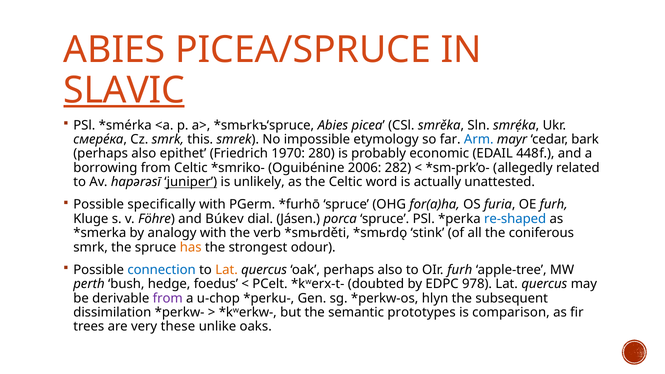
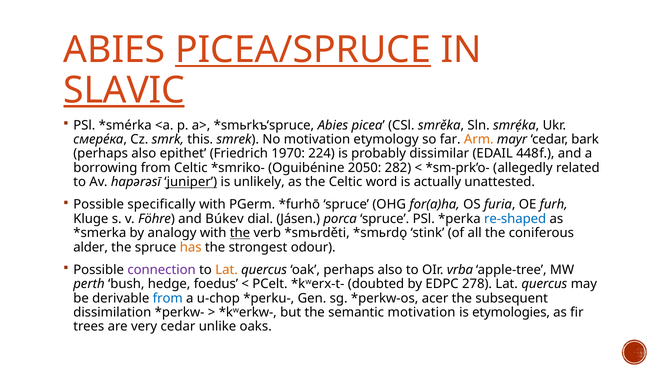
PICEA/SPRUCE underline: none -> present
No impossible: impossible -> motivation
Arm colour: blue -> orange
280: 280 -> 224
economic: economic -> dissimilar
2006: 2006 -> 2050
the at (240, 233) underline: none -> present
smrk at (91, 247): smrk -> alder
connection colour: blue -> purple
OIr furh: furh -> vrba
978: 978 -> 278
from at (168, 298) colour: purple -> blue
hlyn: hlyn -> acer
semantic prototypes: prototypes -> motivation
comparison: comparison -> etymologies
very these: these -> cedar
